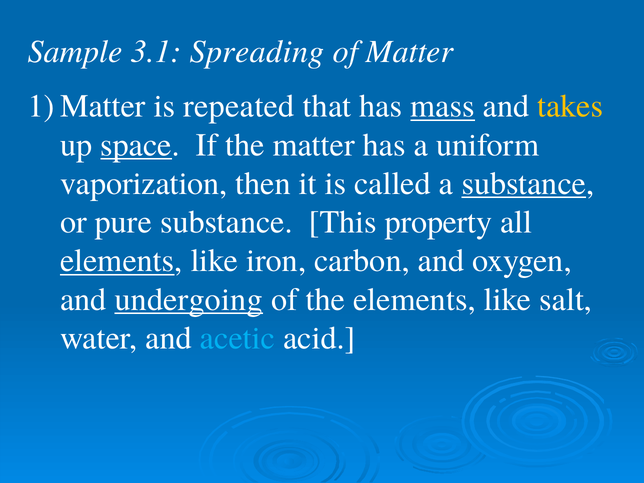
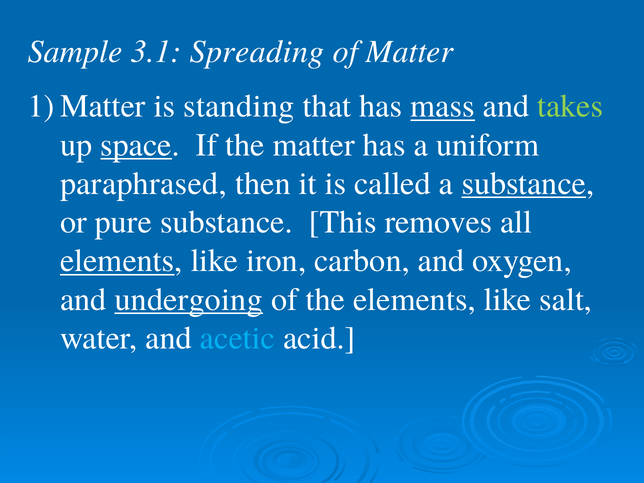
repeated: repeated -> standing
takes colour: yellow -> light green
vaporization: vaporization -> paraphrased
property: property -> removes
